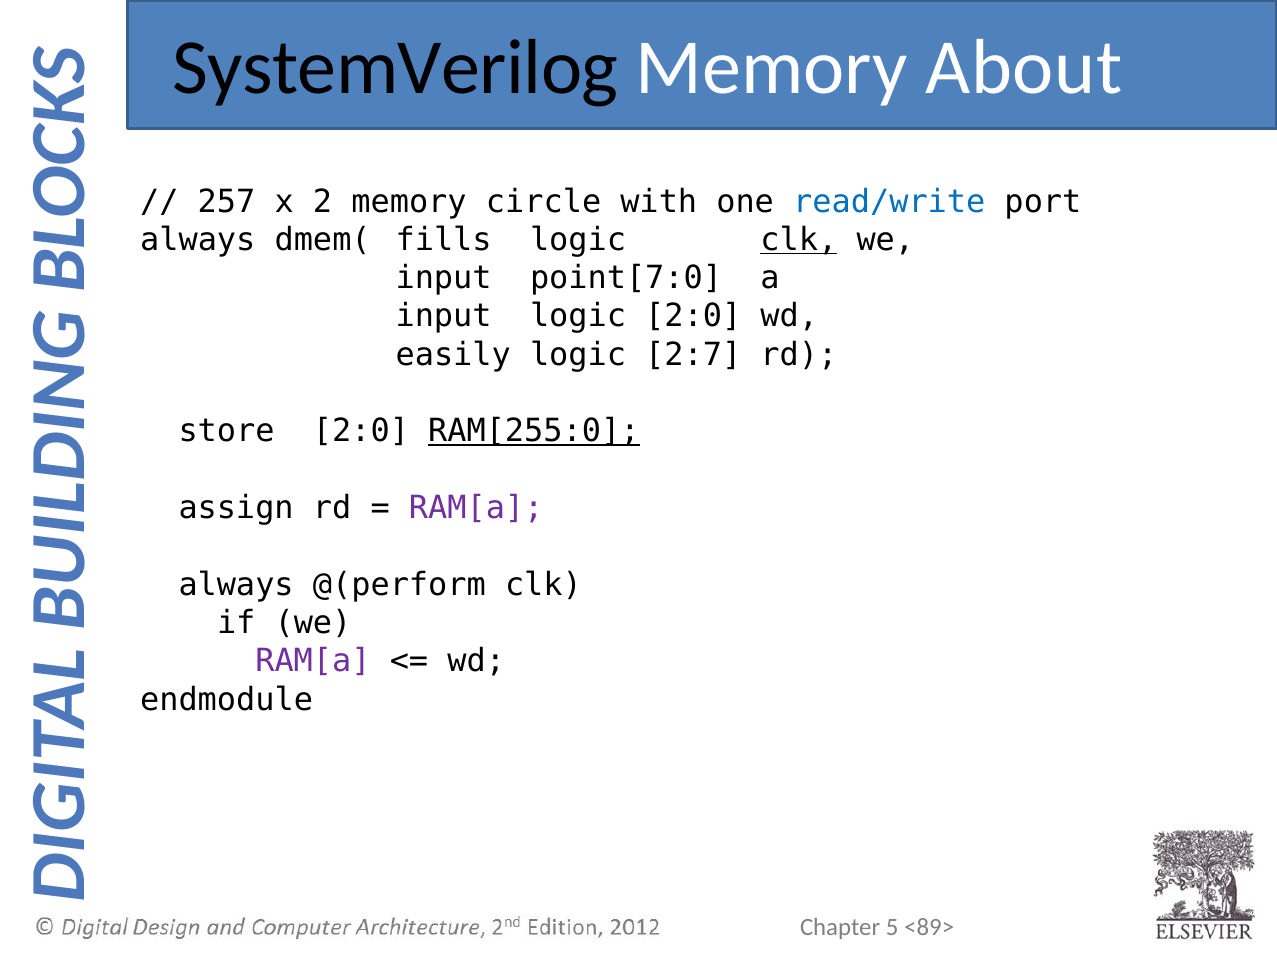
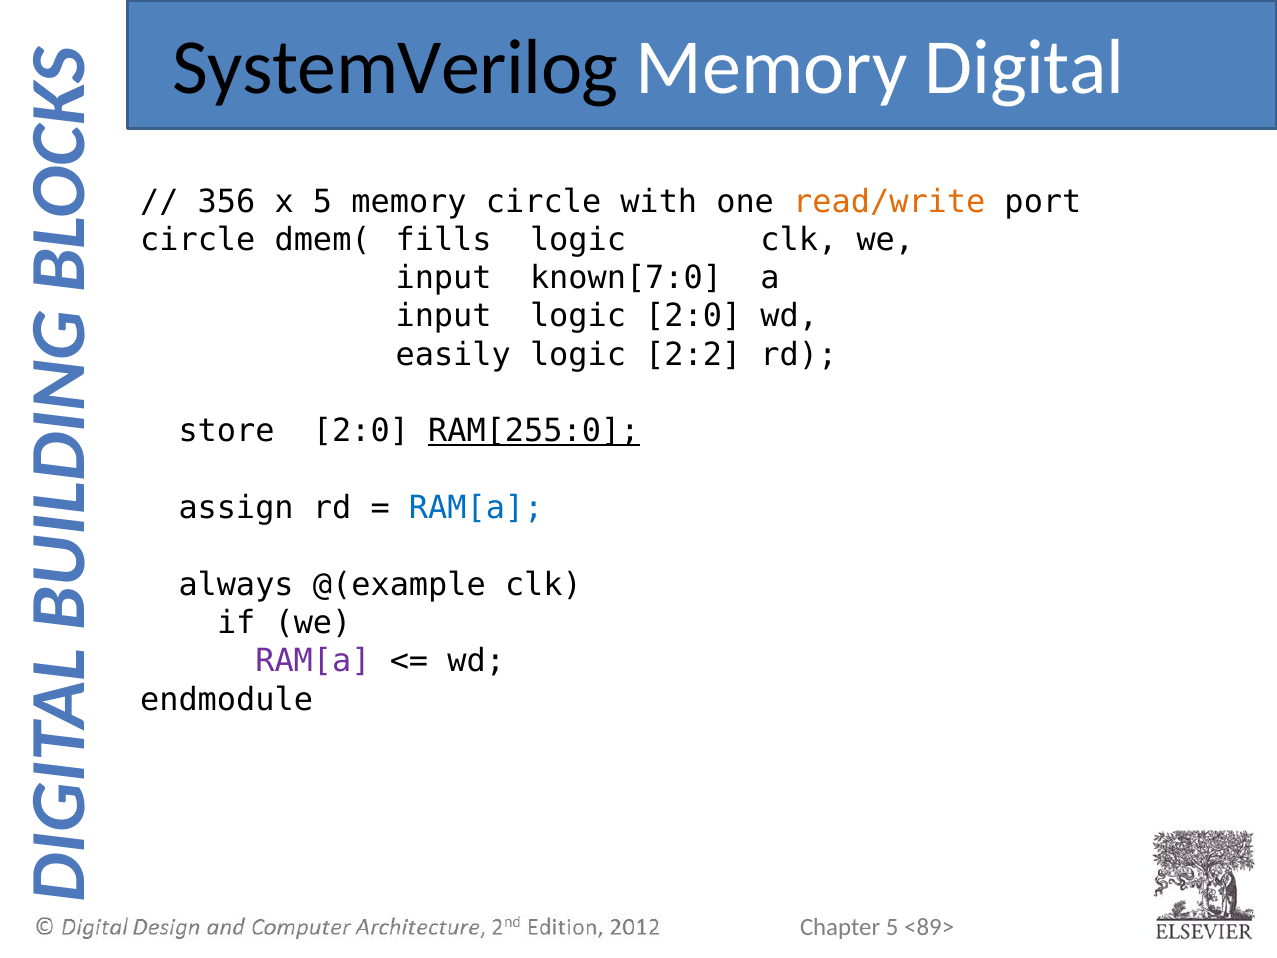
About: About -> Digital
257: 257 -> 356
x 2: 2 -> 5
read/write colour: blue -> orange
always at (198, 240): always -> circle
clk at (799, 240) underline: present -> none
point[7:0: point[7:0 -> known[7:0
2:7: 2:7 -> 2:2
RAM[a at (476, 508) colour: purple -> blue
@(perform: @(perform -> @(example
